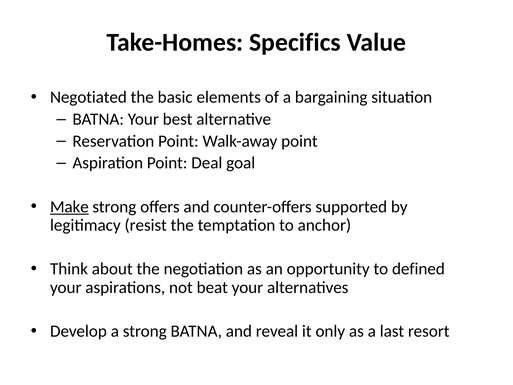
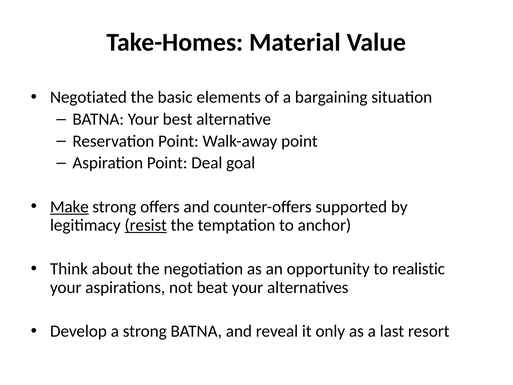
Specifics: Specifics -> Material
resist underline: none -> present
defined: defined -> realistic
